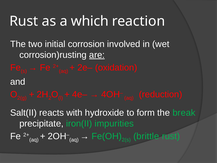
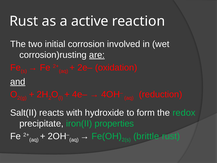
which: which -> active
and underline: none -> present
break: break -> redox
impurities: impurities -> properties
